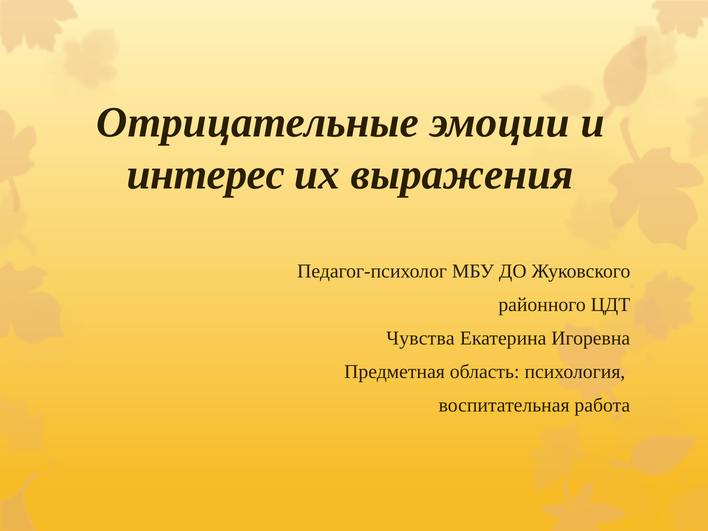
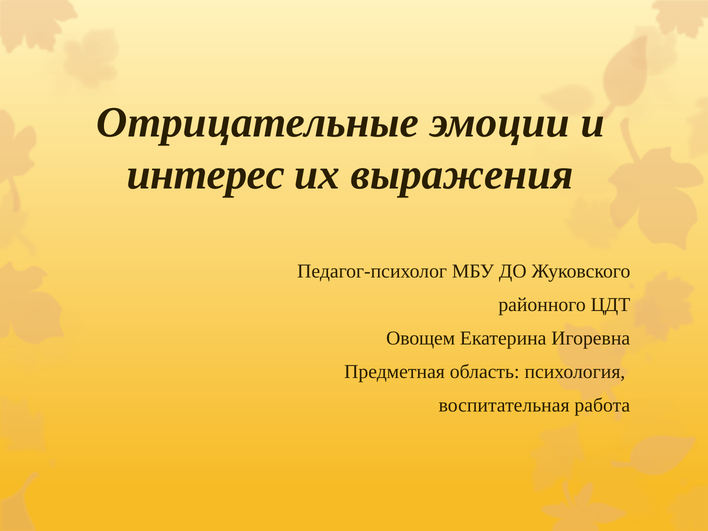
Чувства: Чувства -> Овощем
